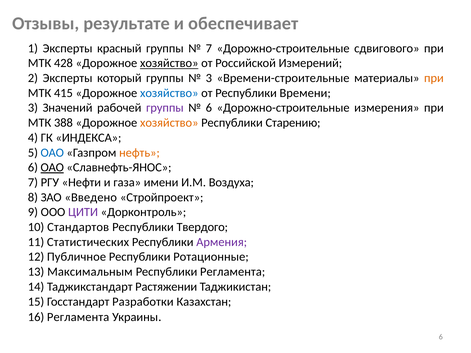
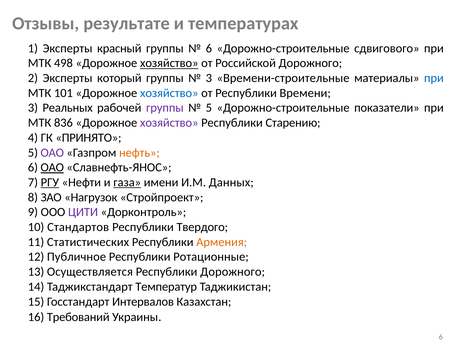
обеспечивает: обеспечивает -> температурах
7 at (209, 48): 7 -> 6
428: 428 -> 498
Российской Измерений: Измерений -> Дорожного
при at (434, 78) colour: orange -> blue
415: 415 -> 101
Значений: Значений -> Реальных
6 at (209, 108): 6 -> 5
измерения: измерения -> показатели
388: 388 -> 836
хозяйство at (169, 123) colour: orange -> purple
ИНДЕКСА: ИНДЕКСА -> ПРИНЯТО
ОАО at (52, 153) colour: blue -> purple
РГУ underline: none -> present
газа underline: none -> present
Воздуха: Воздуха -> Данных
Введено: Введено -> Нагрузок
Армения colour: purple -> orange
Максимальным: Максимальным -> Осуществляется
Республики Регламента: Регламента -> Дорожного
Растяжении: Растяжении -> Температур
Разработки: Разработки -> Интервалов
16 Регламента: Регламента -> Требований
